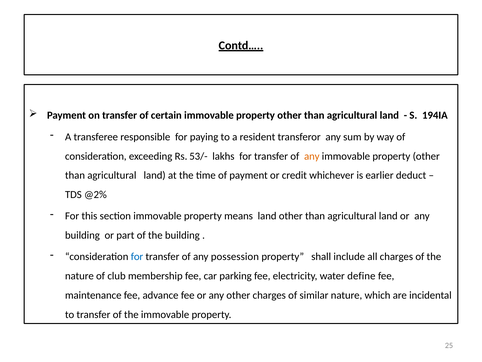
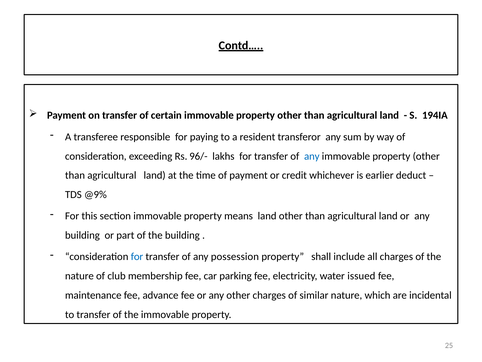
53/-: 53/- -> 96/-
any at (312, 156) colour: orange -> blue
@2%: @2% -> @9%
define: define -> issued
